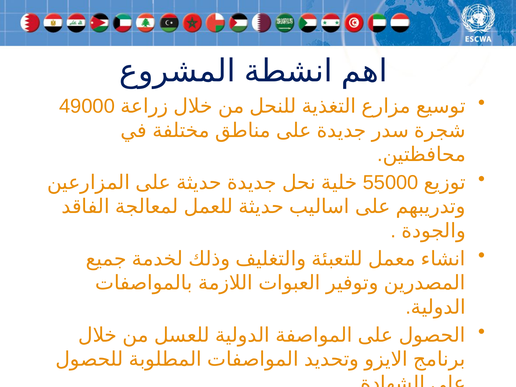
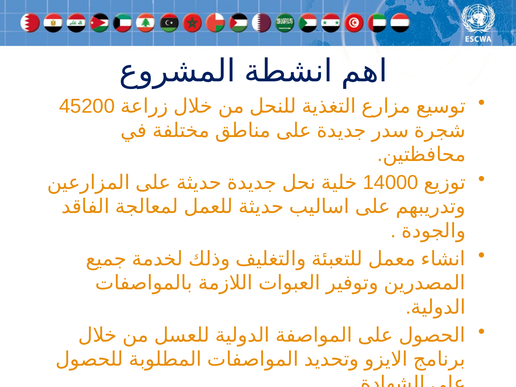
49000: 49000 -> 45200
55000: 55000 -> 14000
